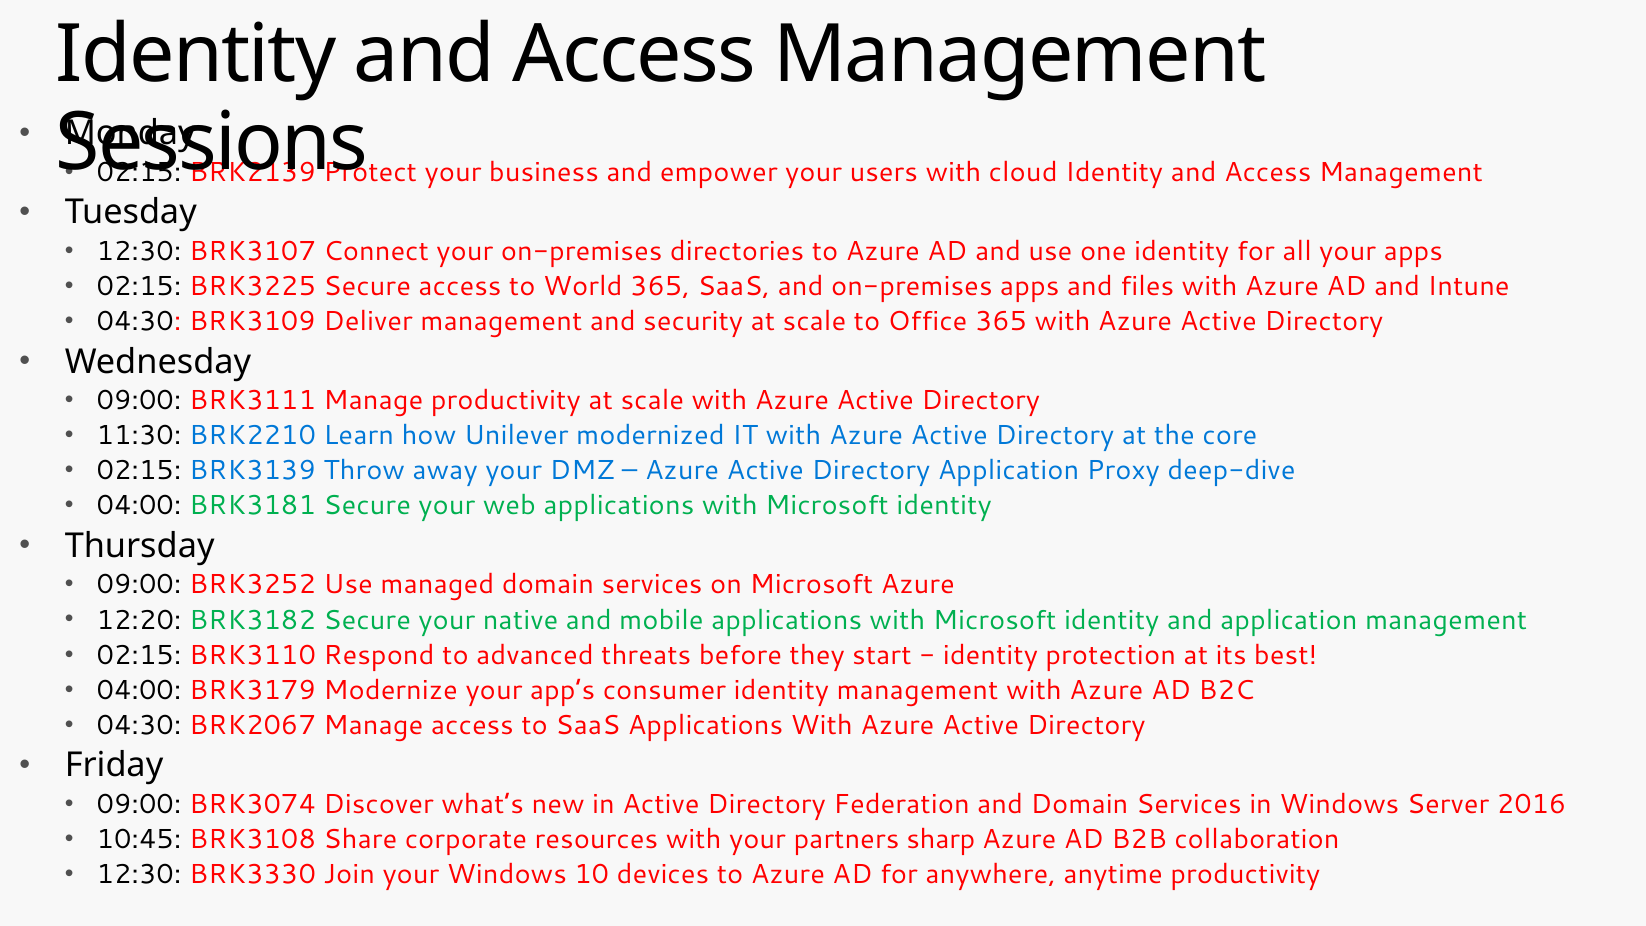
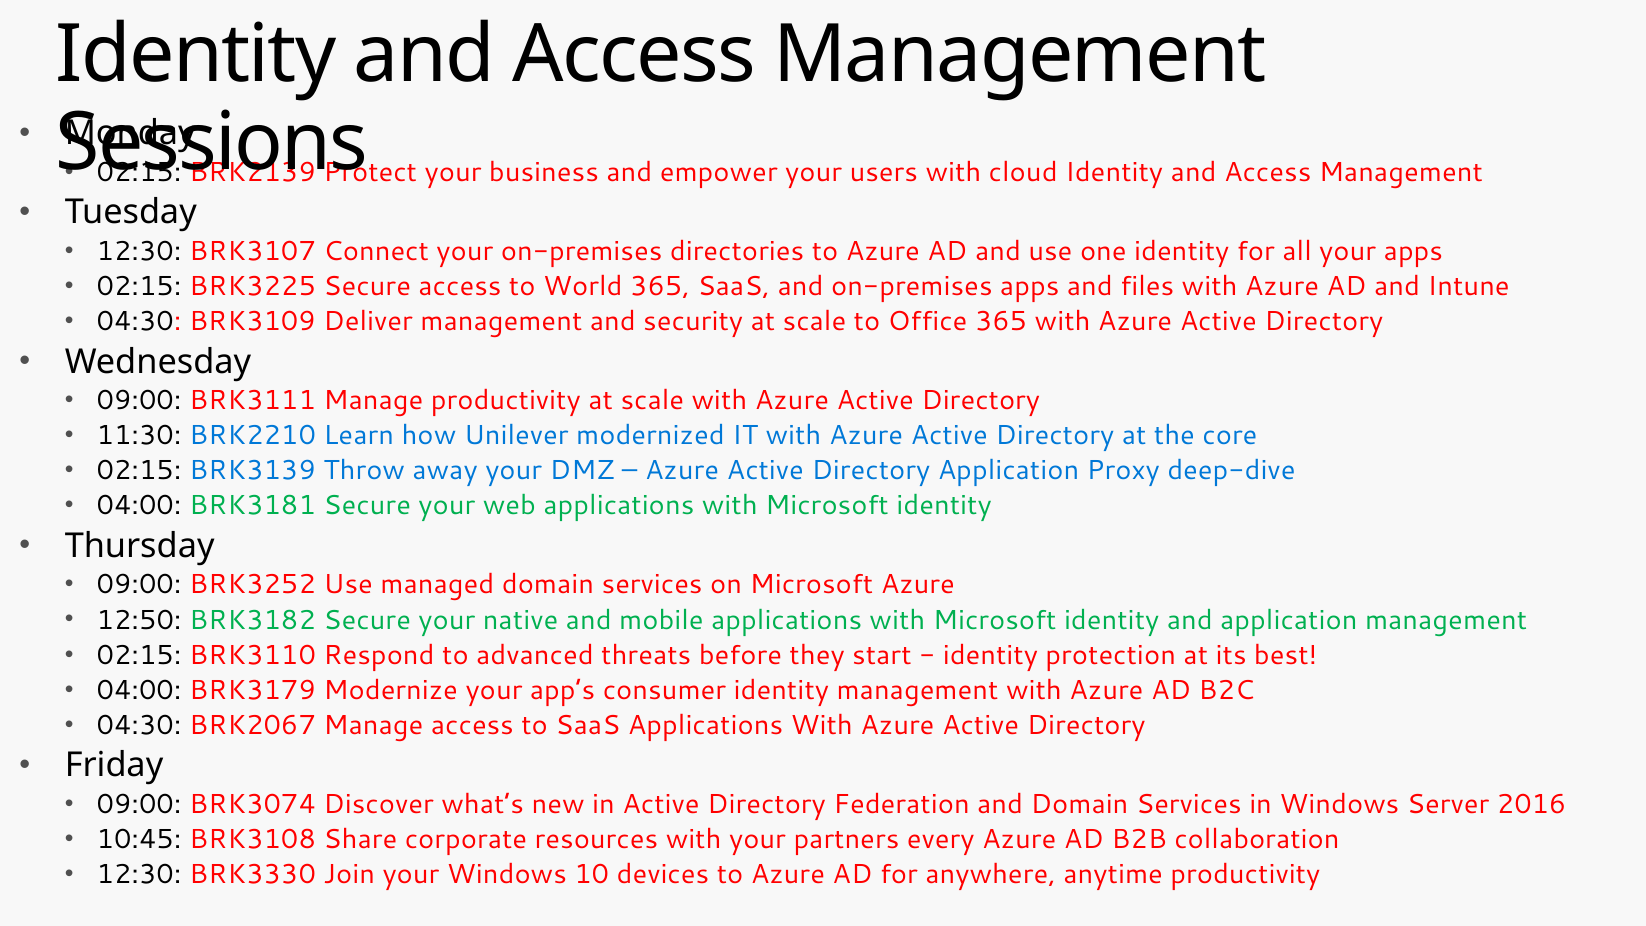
12:20: 12:20 -> 12:50
sharp: sharp -> every
